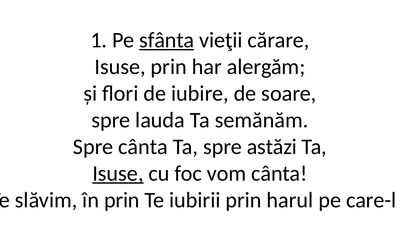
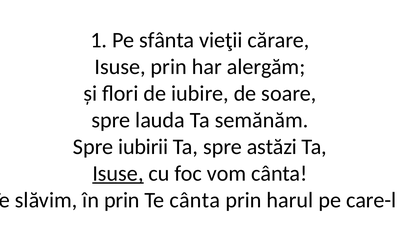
sfânta underline: present -> none
Spre cânta: cânta -> iubirii
Te iubirii: iubirii -> cânta
